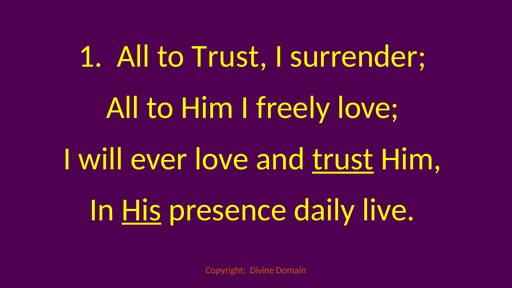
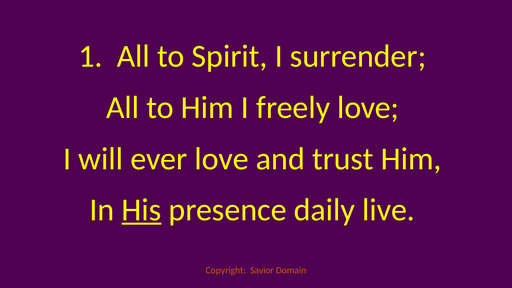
to Trust: Trust -> Spirit
trust at (343, 159) underline: present -> none
Divine: Divine -> Savior
